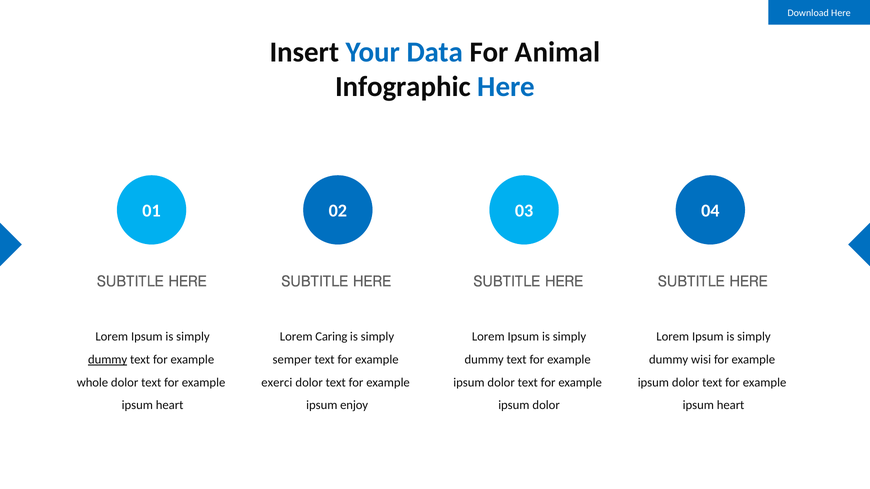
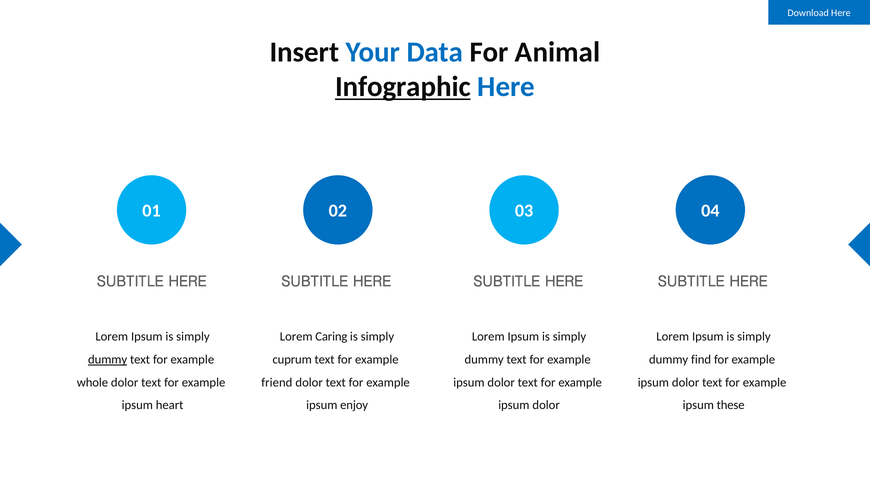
Infographic underline: none -> present
semper: semper -> cuprum
wisi: wisi -> find
exerci: exerci -> friend
heart at (731, 406): heart -> these
